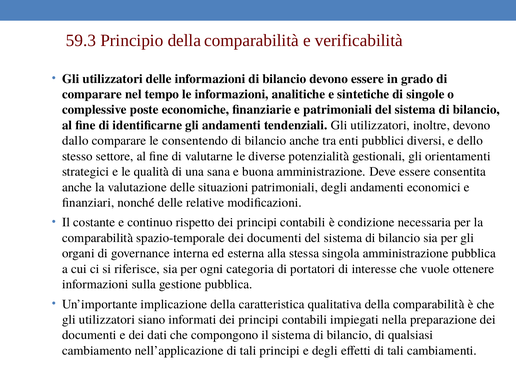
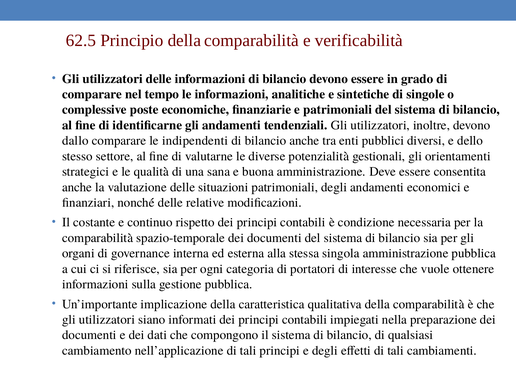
59.3: 59.3 -> 62.5
consentendo: consentendo -> indipendenti
